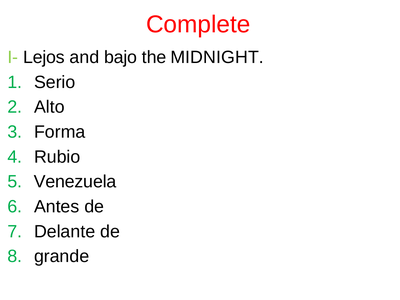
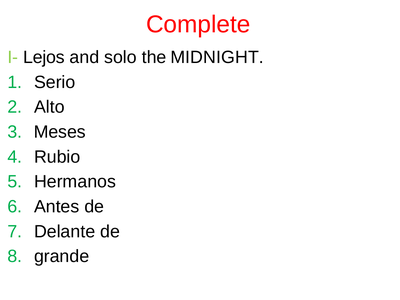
bajo: bajo -> solo
Forma: Forma -> Meses
Venezuela: Venezuela -> Hermanos
